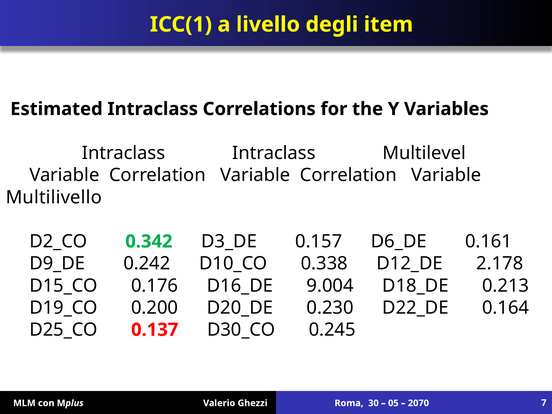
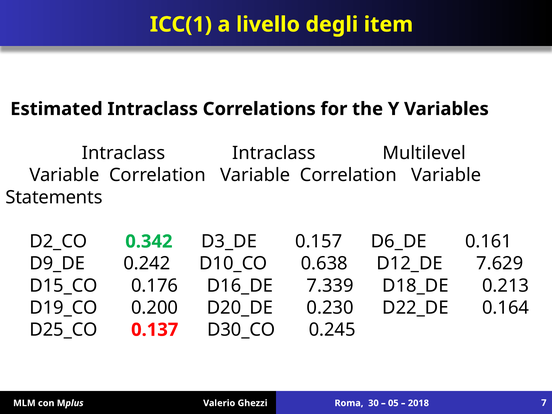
Multilivello: Multilivello -> Statements
0.338: 0.338 -> 0.638
2.178: 2.178 -> 7.629
9.004: 9.004 -> 7.339
2070: 2070 -> 2018
